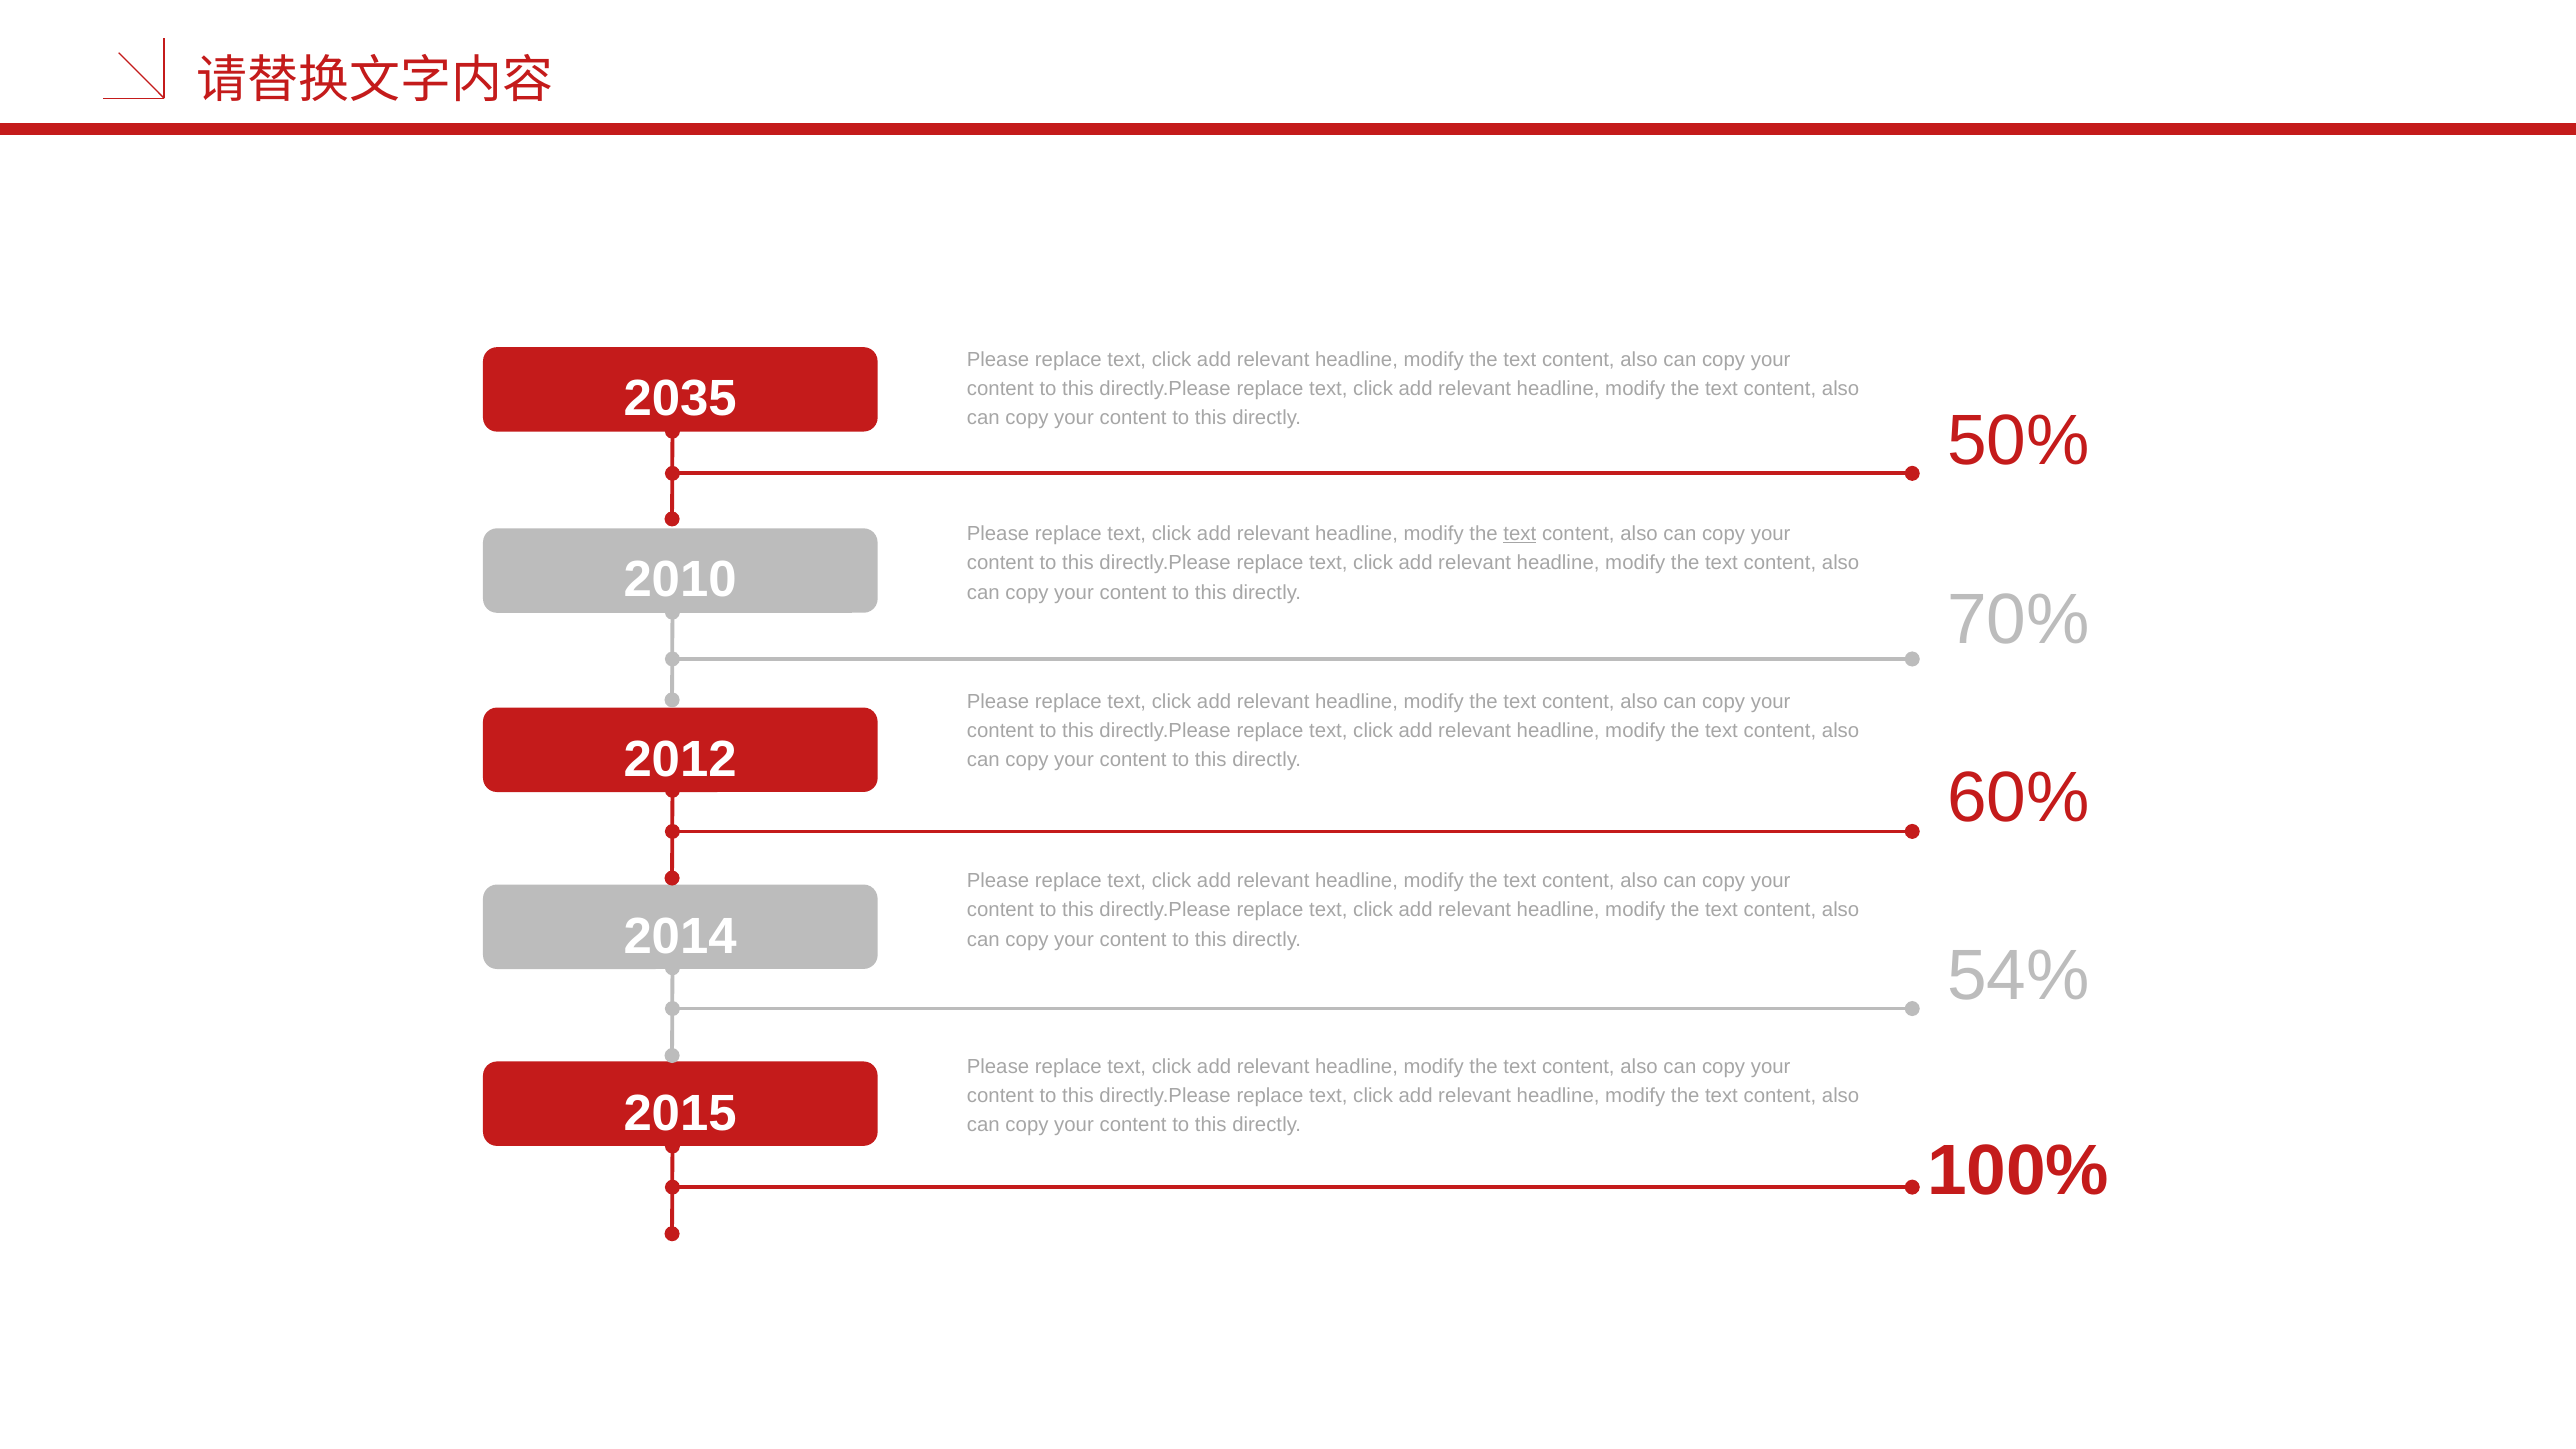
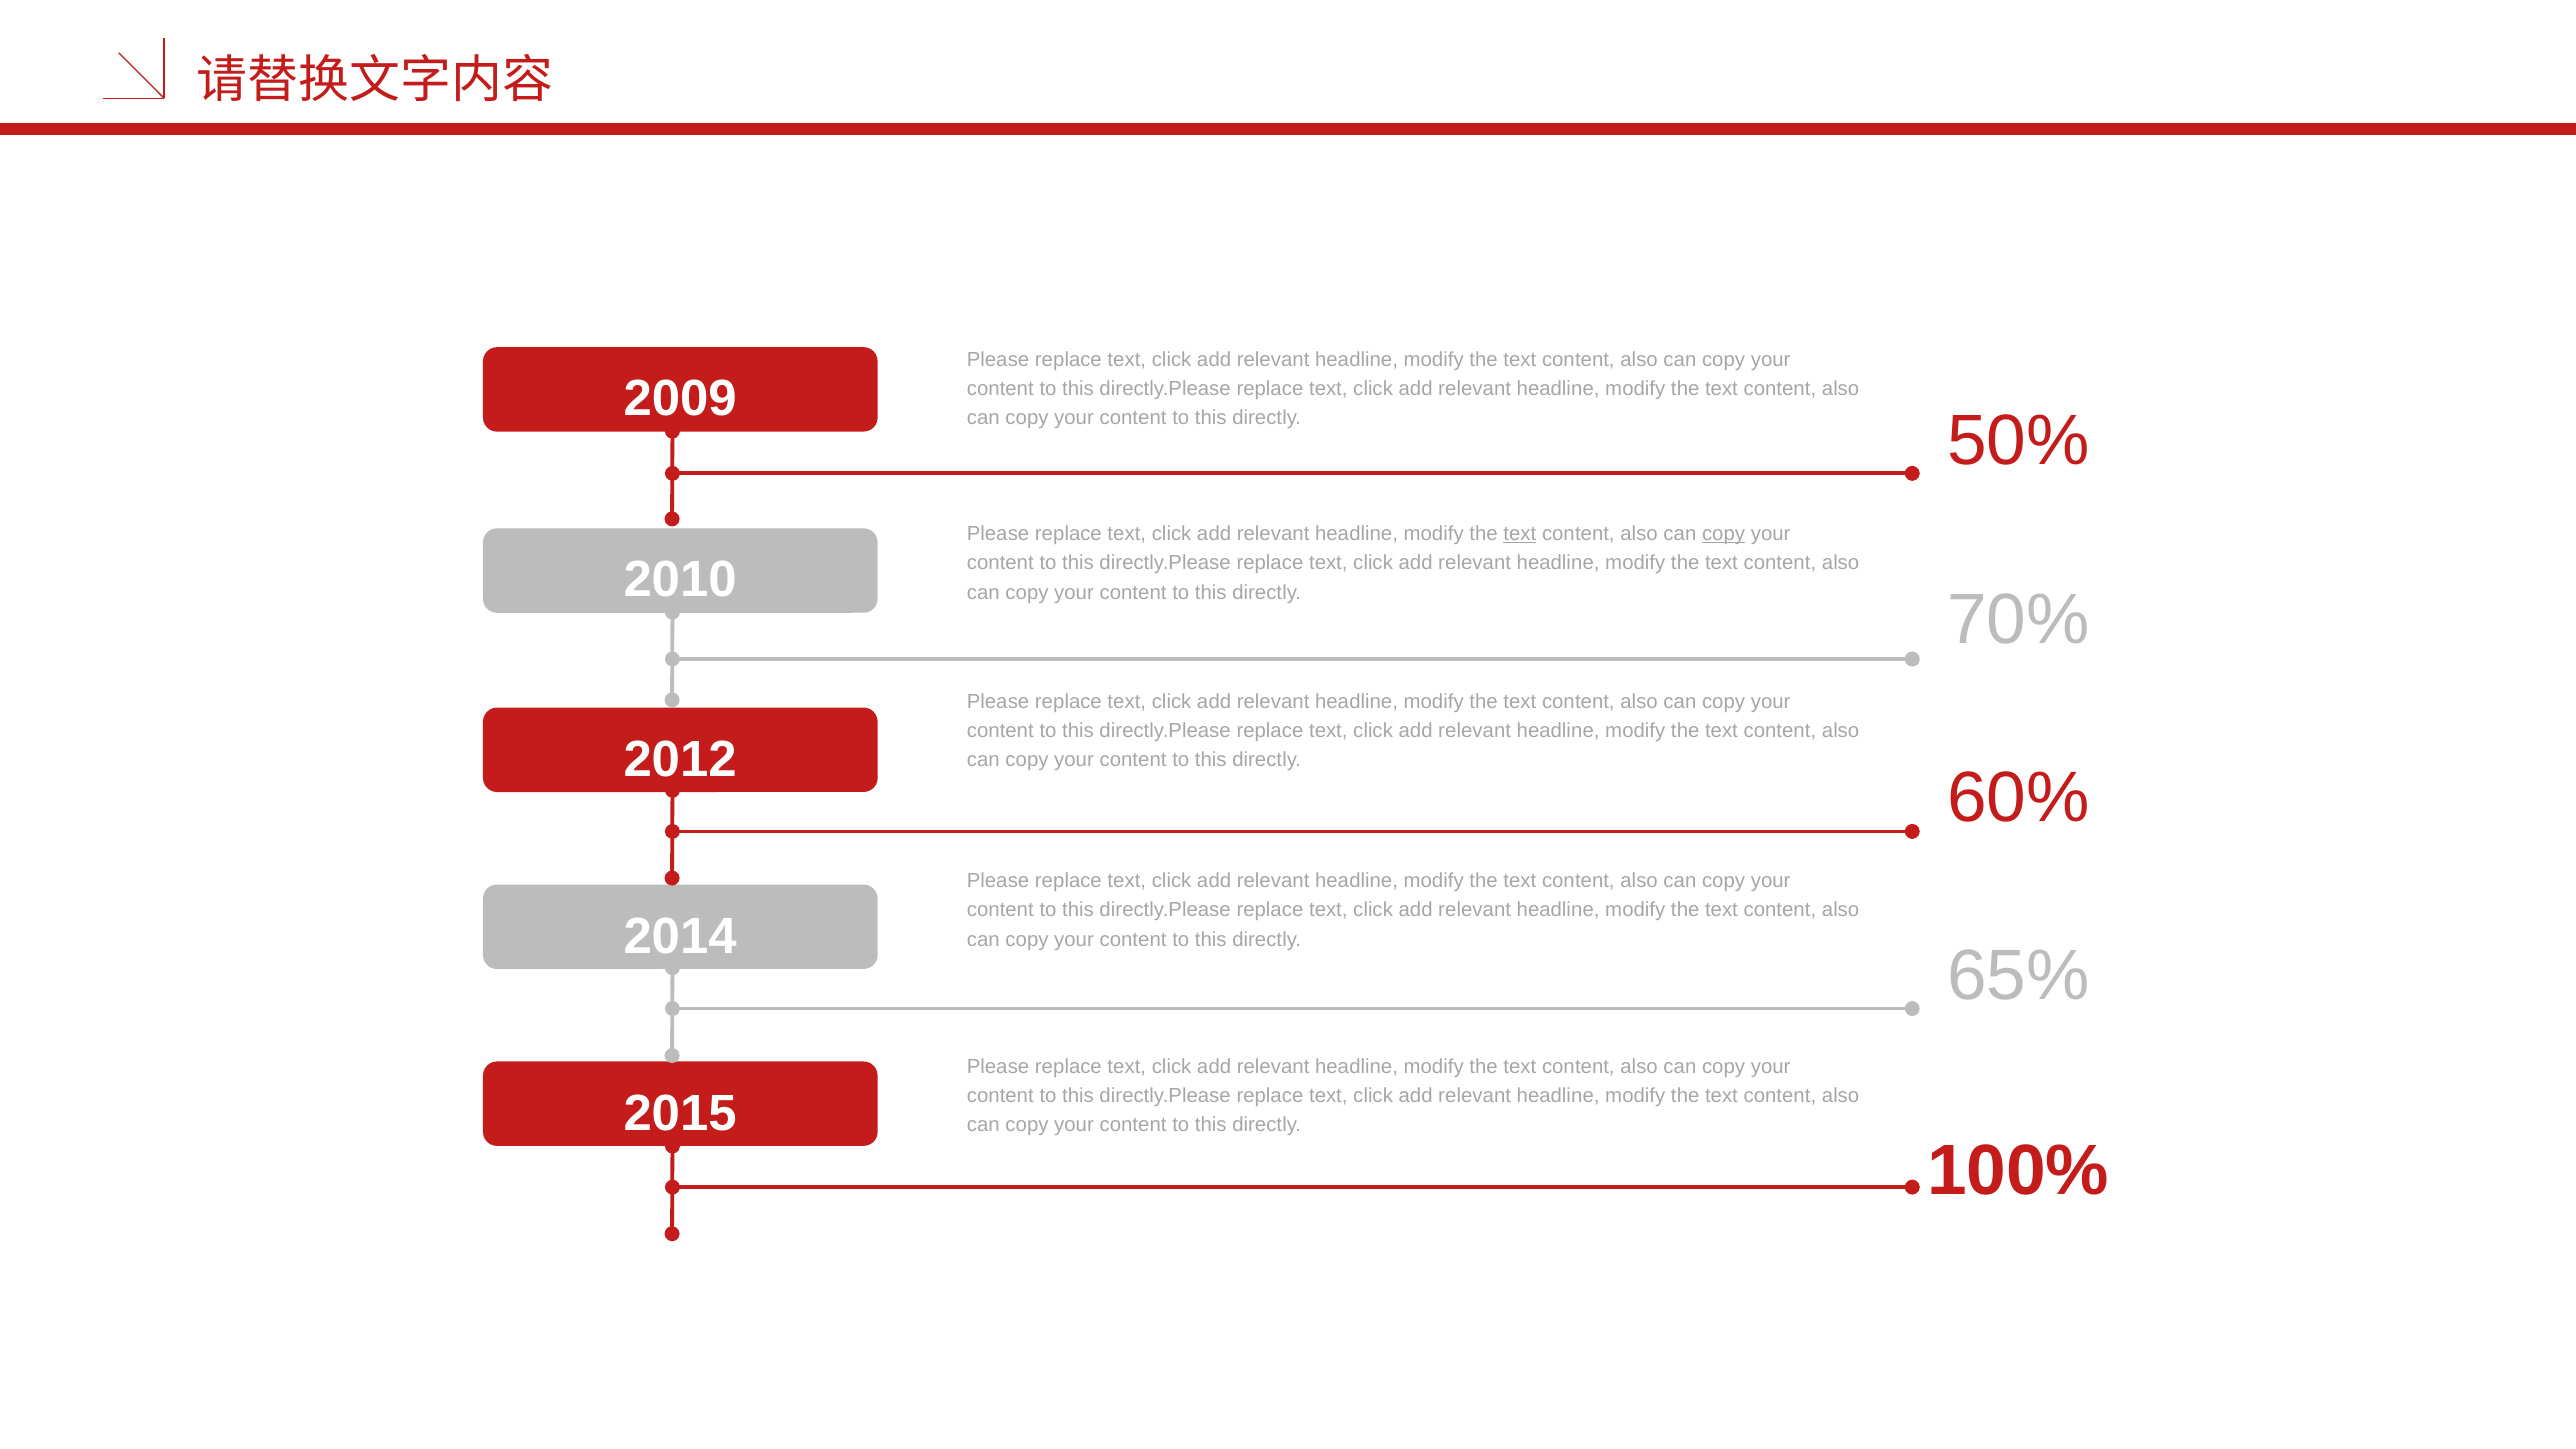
2035: 2035 -> 2009
copy at (1724, 534) underline: none -> present
54%: 54% -> 65%
